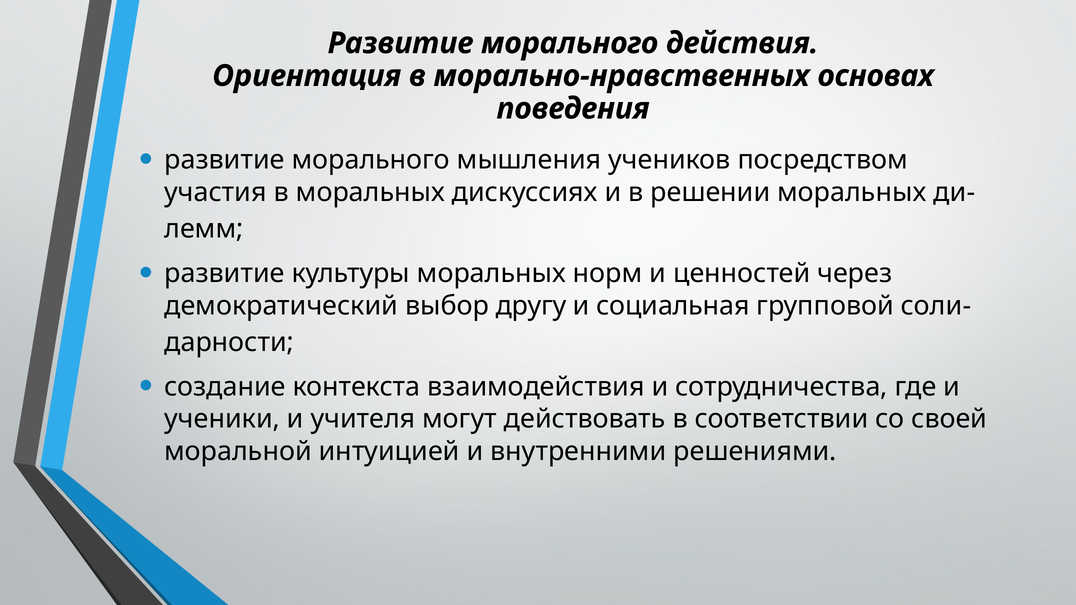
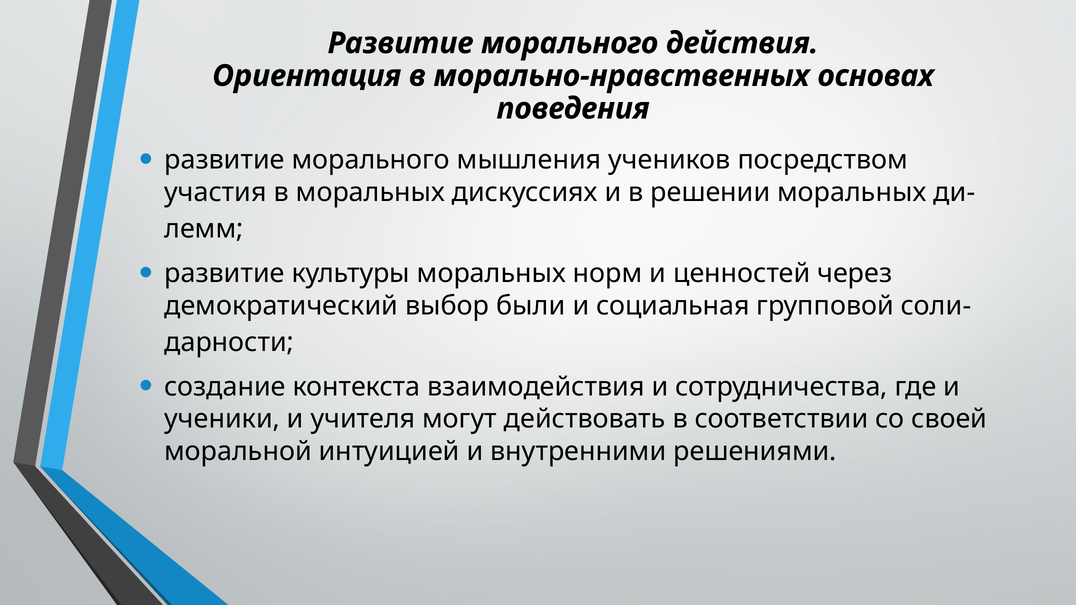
другу: другу -> были
